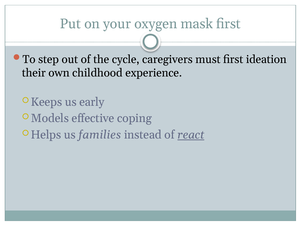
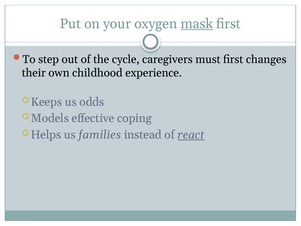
mask underline: none -> present
ideation: ideation -> changes
early: early -> odds
